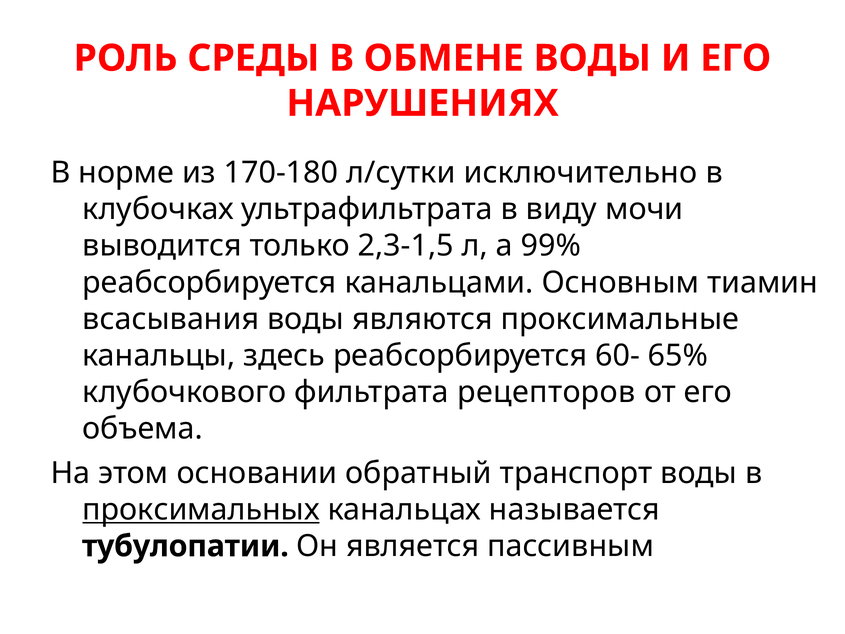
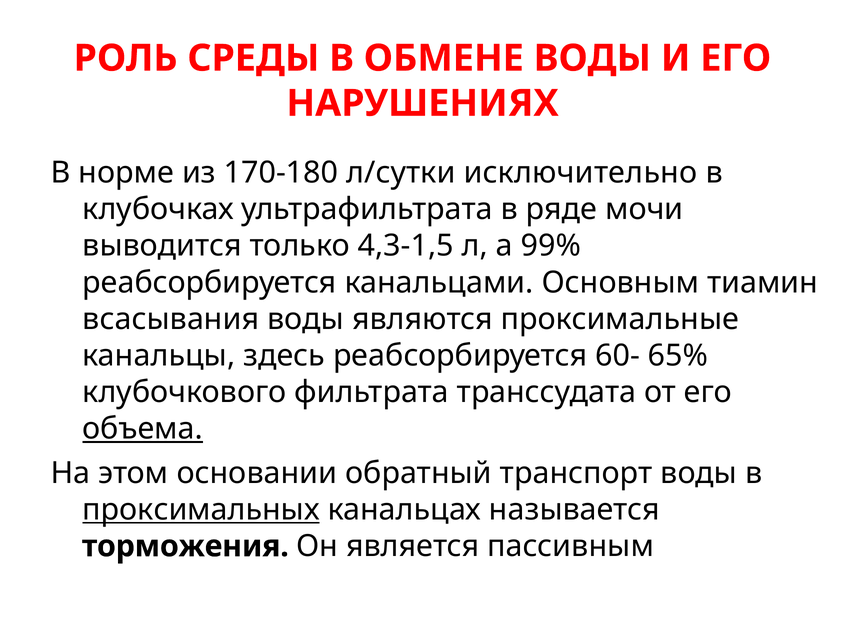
виду: виду -> ряде
2,3-1,5: 2,3-1,5 -> 4,3-1,5
рецепторов: рецепторов -> транссудата
объема underline: none -> present
тубулопатии: тубулопатии -> торможения
